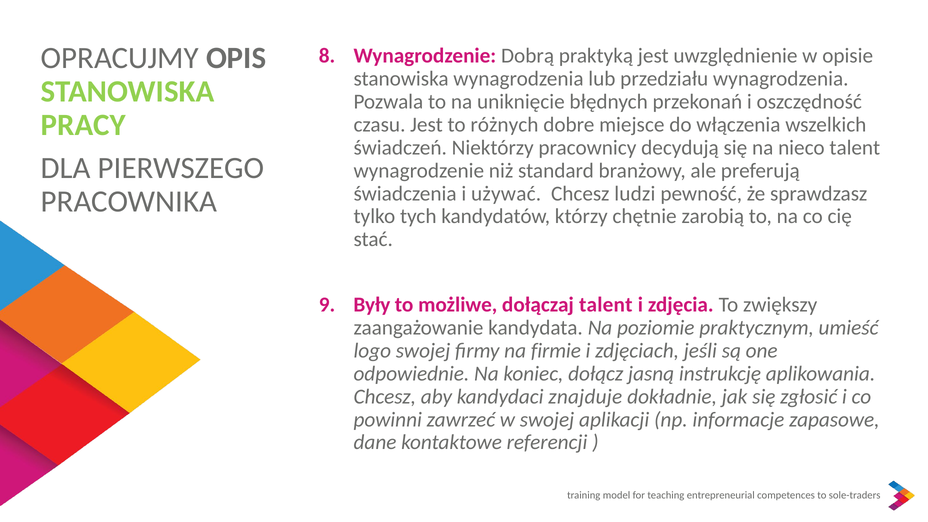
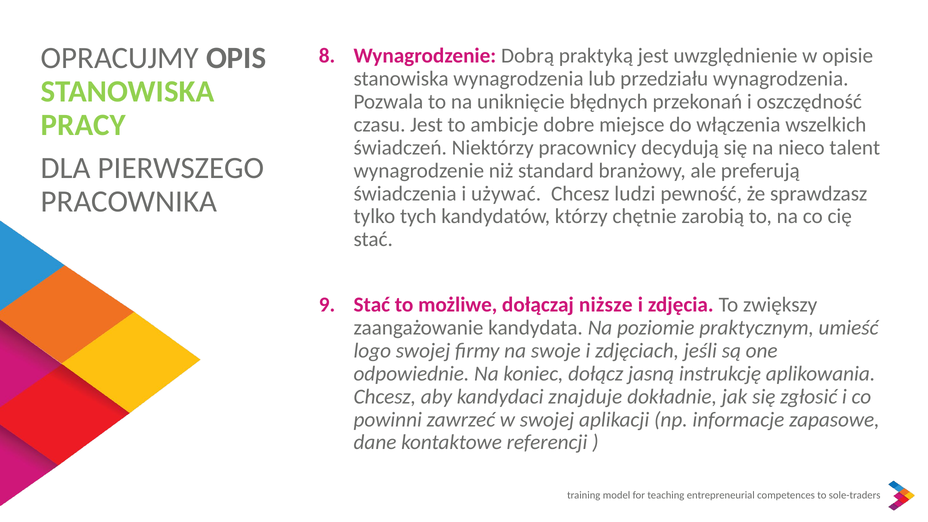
różnych: różnych -> ambicje
Były at (372, 305): Były -> Stać
dołączaj talent: talent -> niższe
firmie: firmie -> swoje
